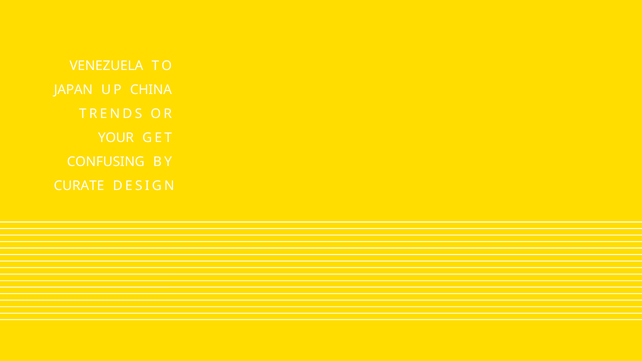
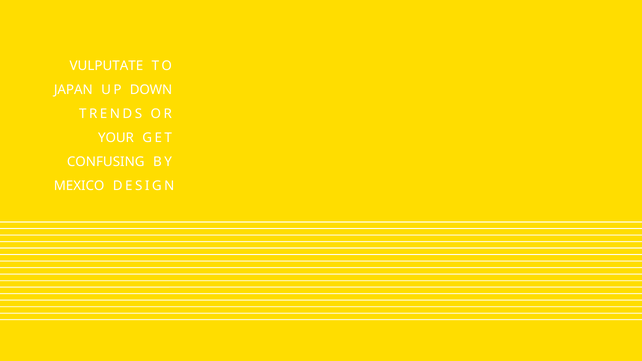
VENEZUELA: VENEZUELA -> VULPUTATE
CHINA: CHINA -> DOWN
CURATE: CURATE -> MEXICO
